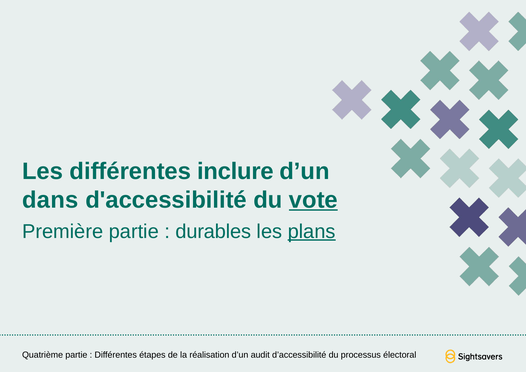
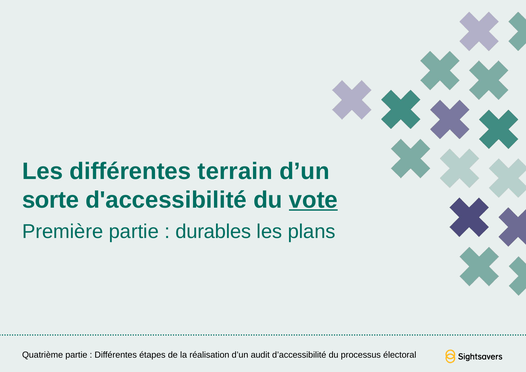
inclure: inclure -> terrain
dans: dans -> sorte
plans underline: present -> none
